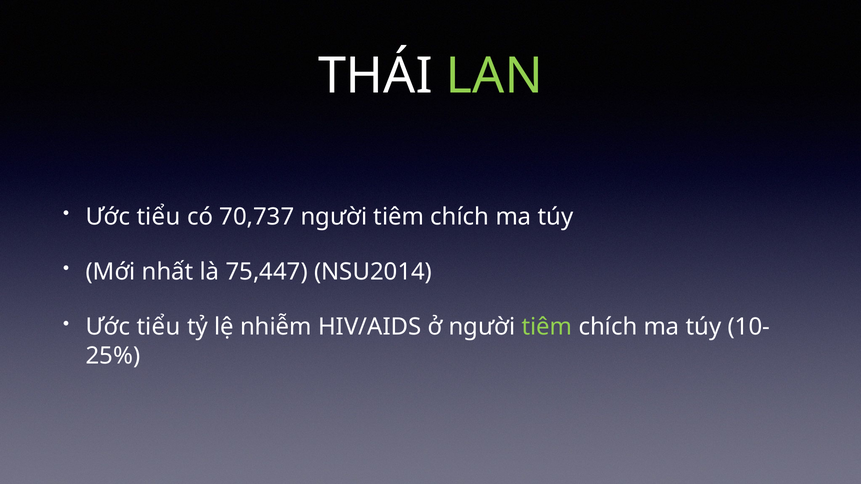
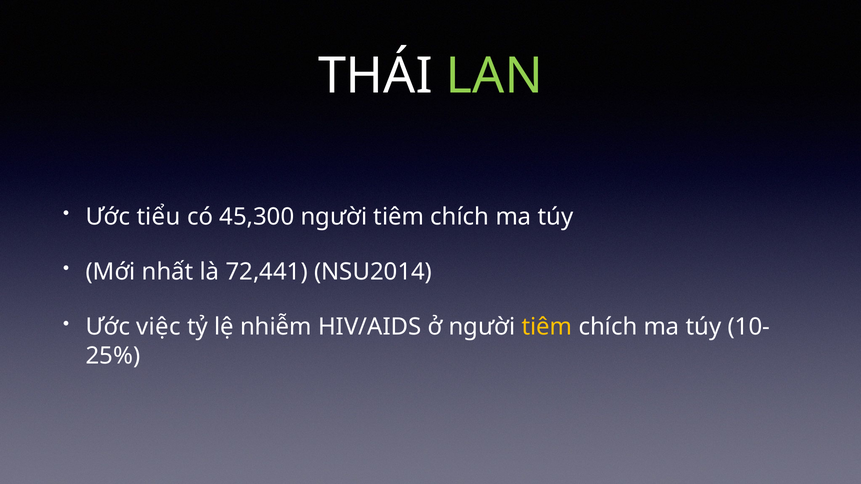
70,737: 70,737 -> 45,300
75,447: 75,447 -> 72,441
tiểu at (159, 327): tiểu -> việc
tiêm at (547, 327) colour: light green -> yellow
